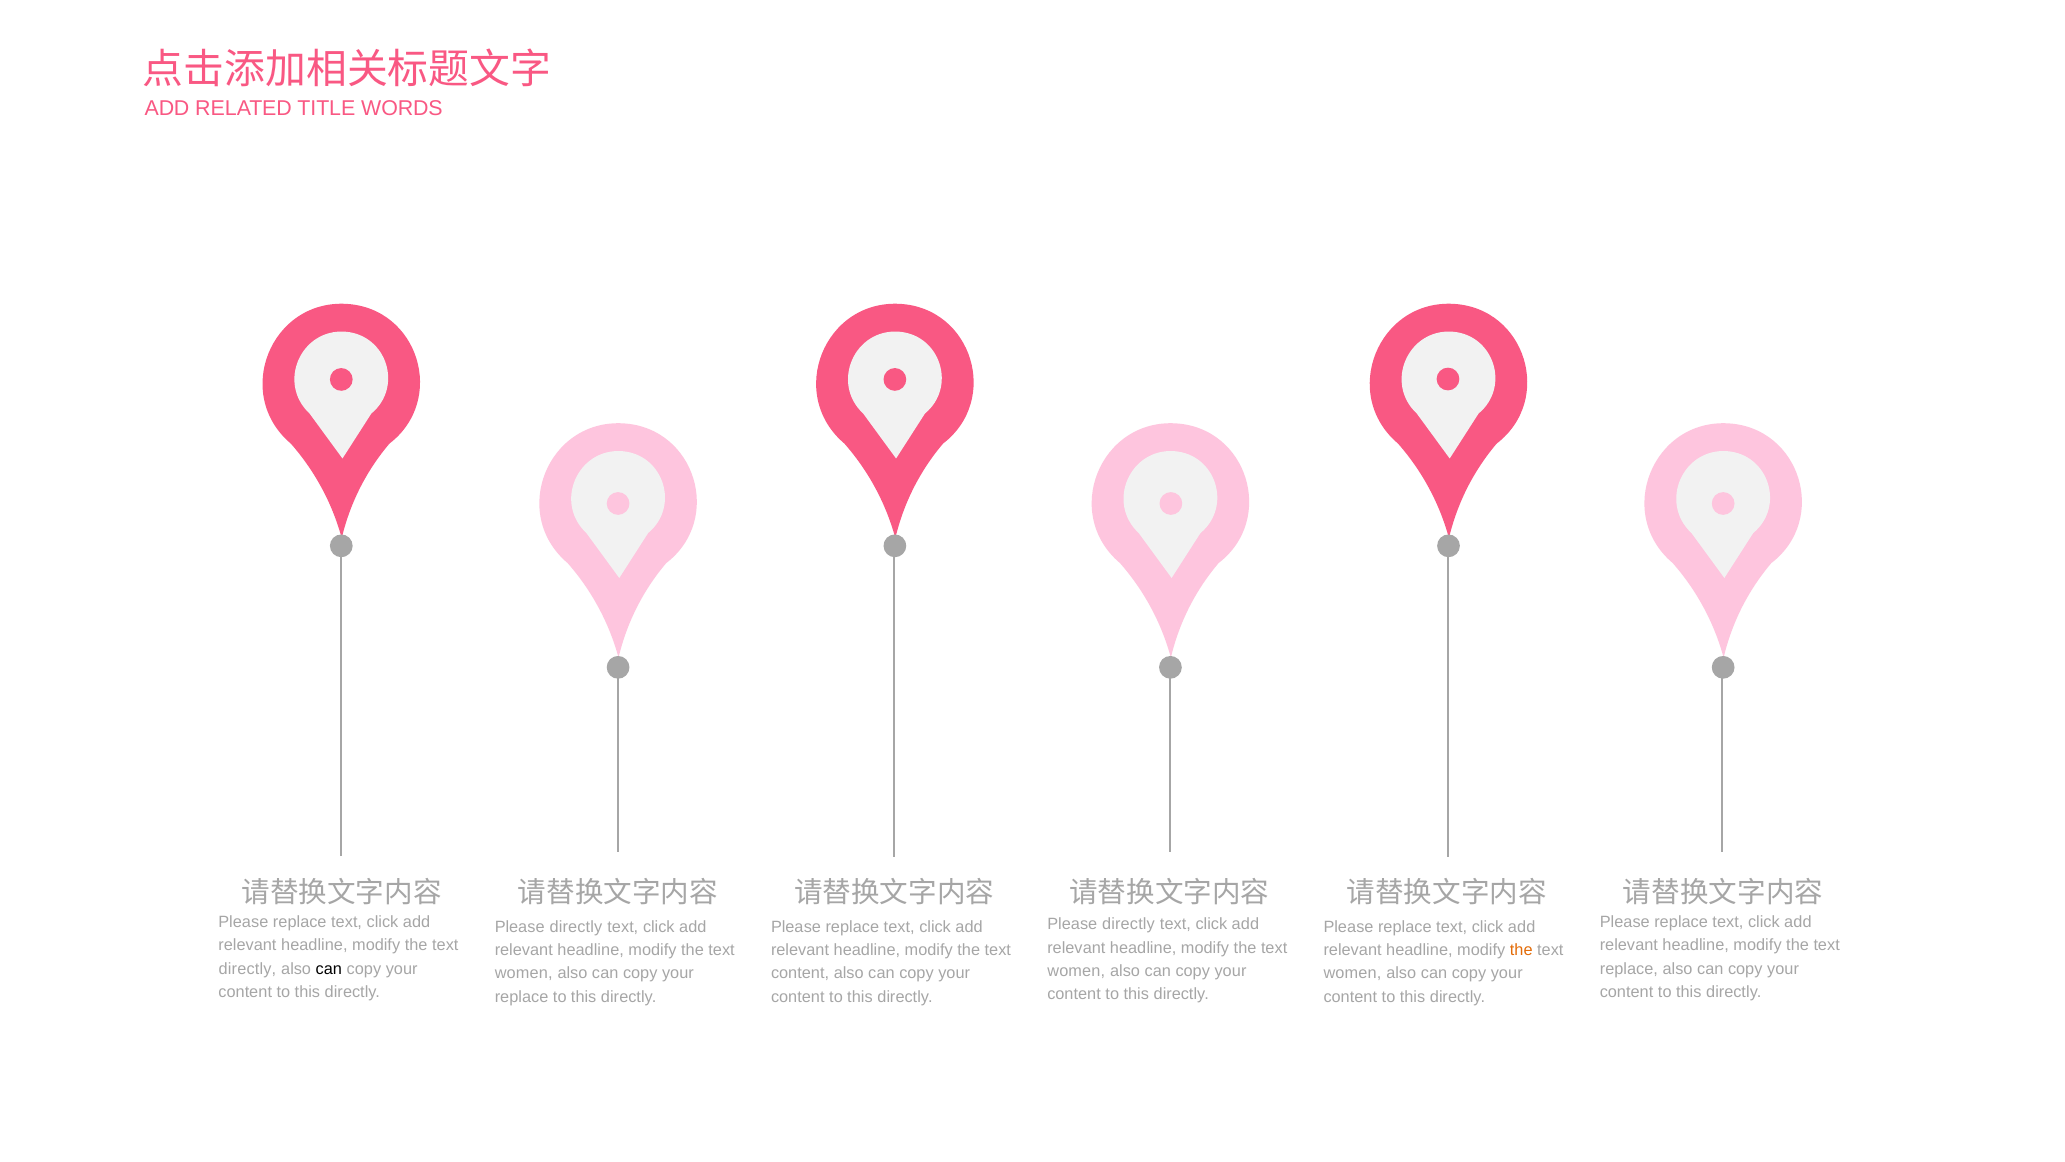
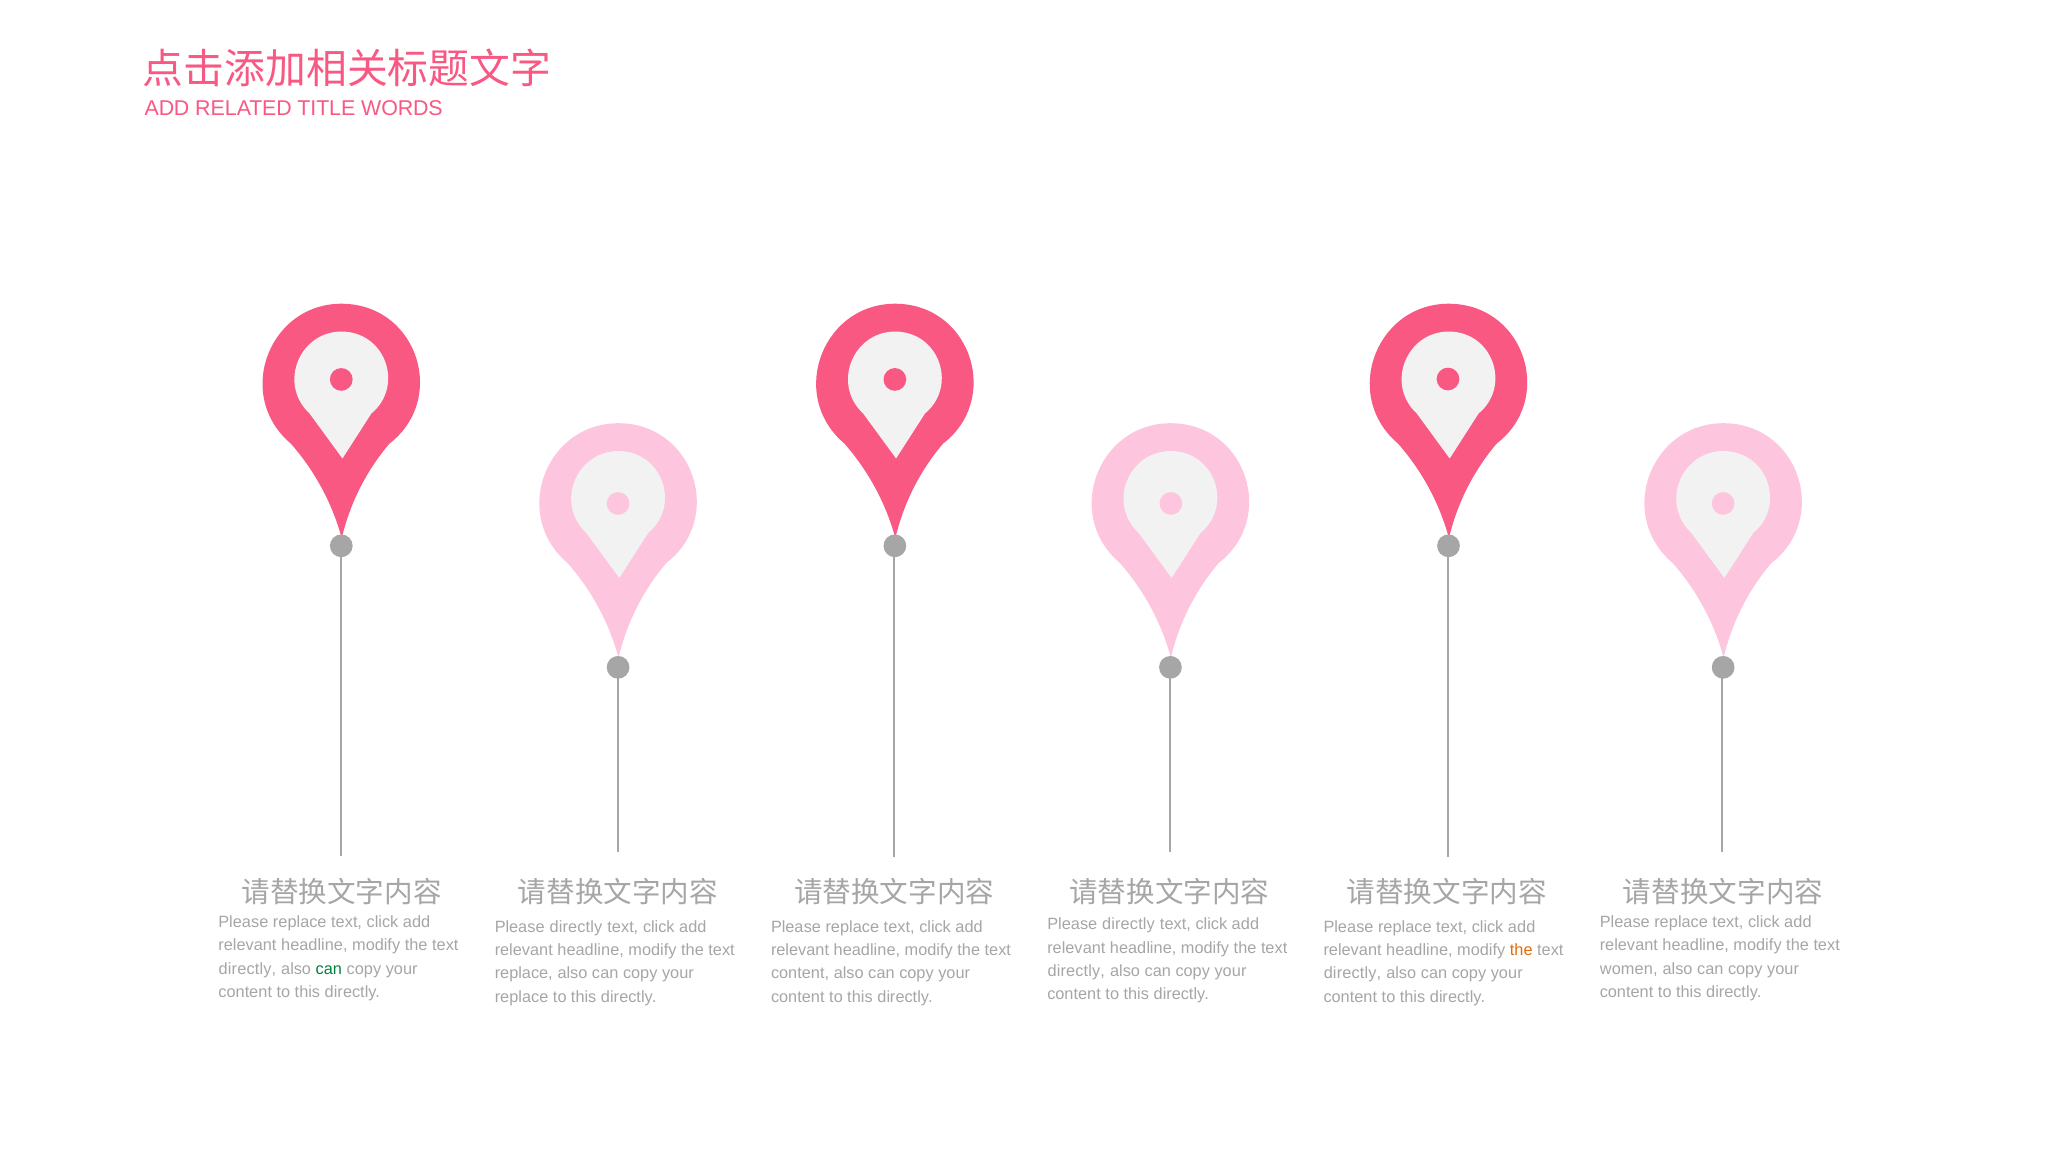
can at (329, 968) colour: black -> green
replace at (1629, 968): replace -> women
women at (1076, 971): women -> directly
women at (524, 973): women -> replace
women at (1352, 973): women -> directly
